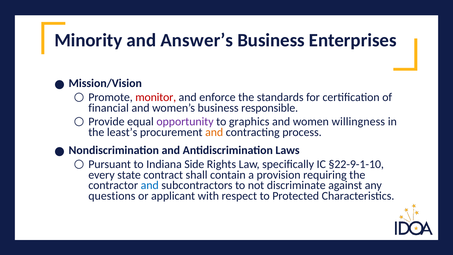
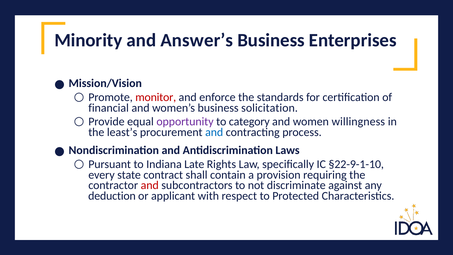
responsible: responsible -> solicitation
graphics: graphics -> category
and at (214, 132) colour: orange -> blue
Side: Side -> Late
and at (150, 185) colour: blue -> red
questions: questions -> deduction
